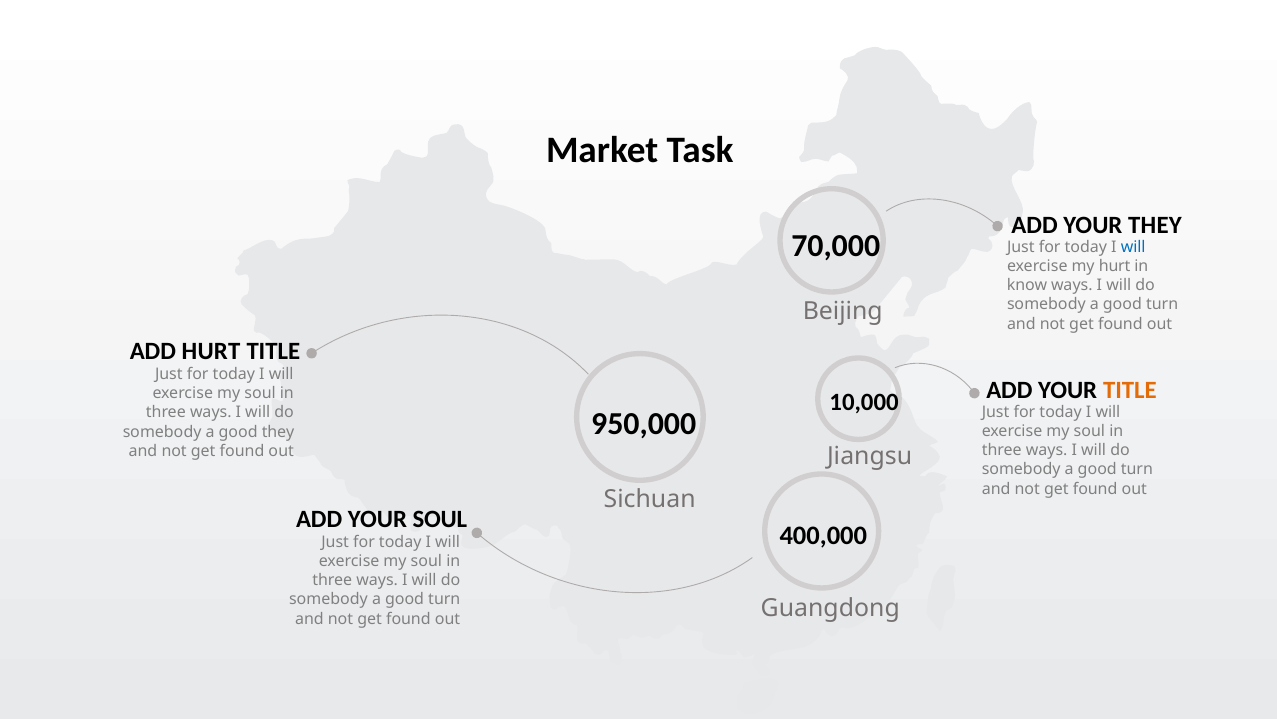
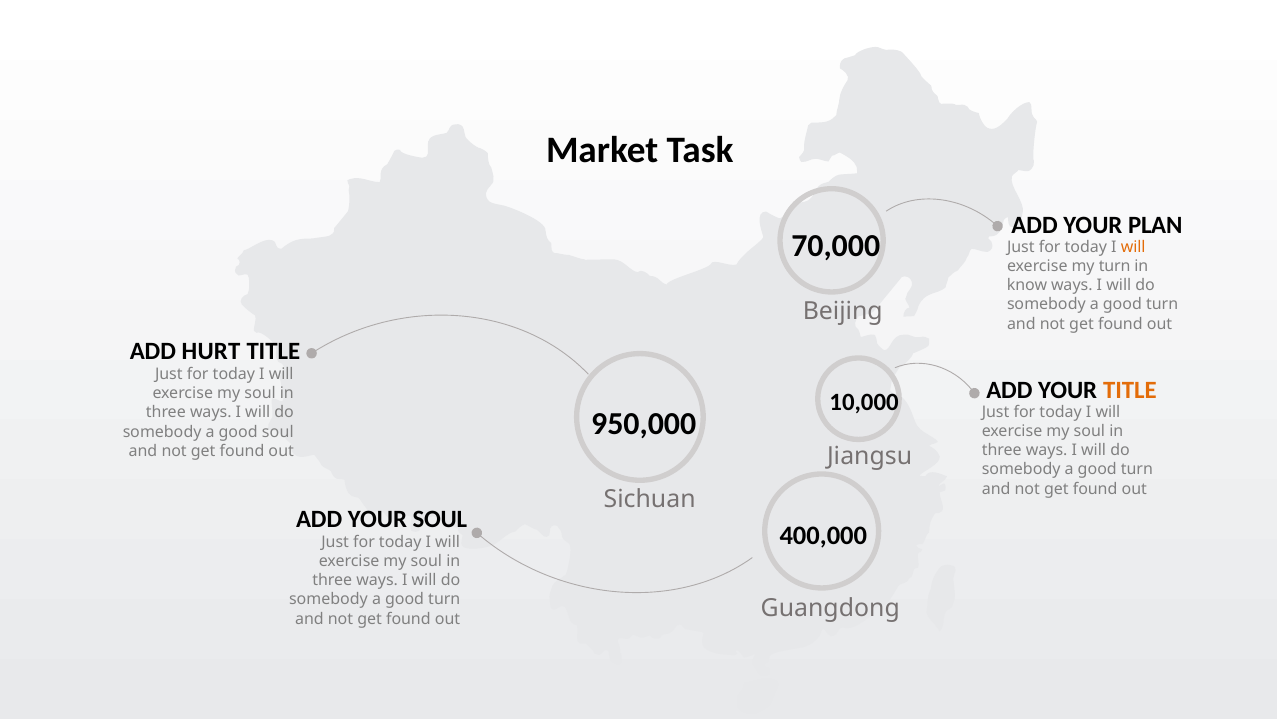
YOUR THEY: THEY -> PLAN
will at (1133, 247) colour: blue -> orange
my hurt: hurt -> turn
good they: they -> soul
